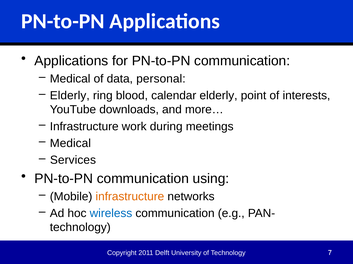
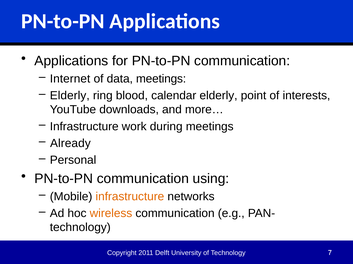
Medical at (70, 79): Medical -> Internet
data personal: personal -> meetings
Medical at (70, 144): Medical -> Already
Services: Services -> Personal
wireless colour: blue -> orange
